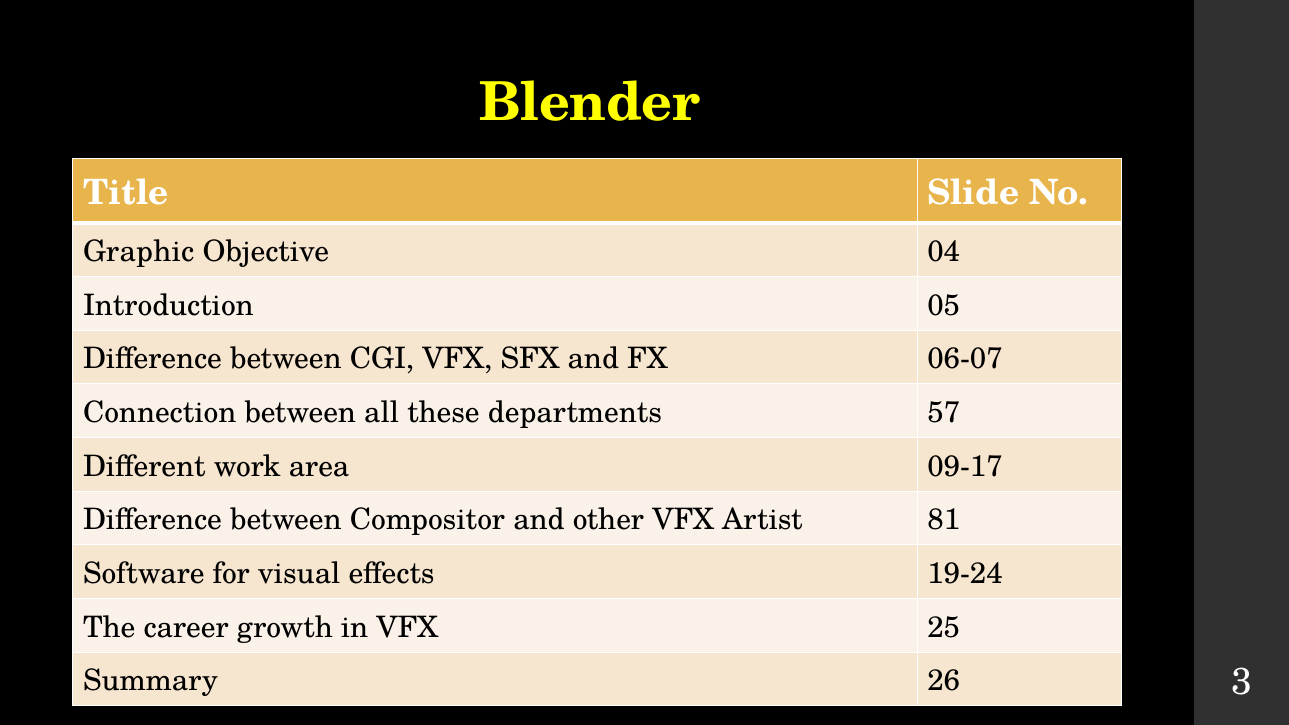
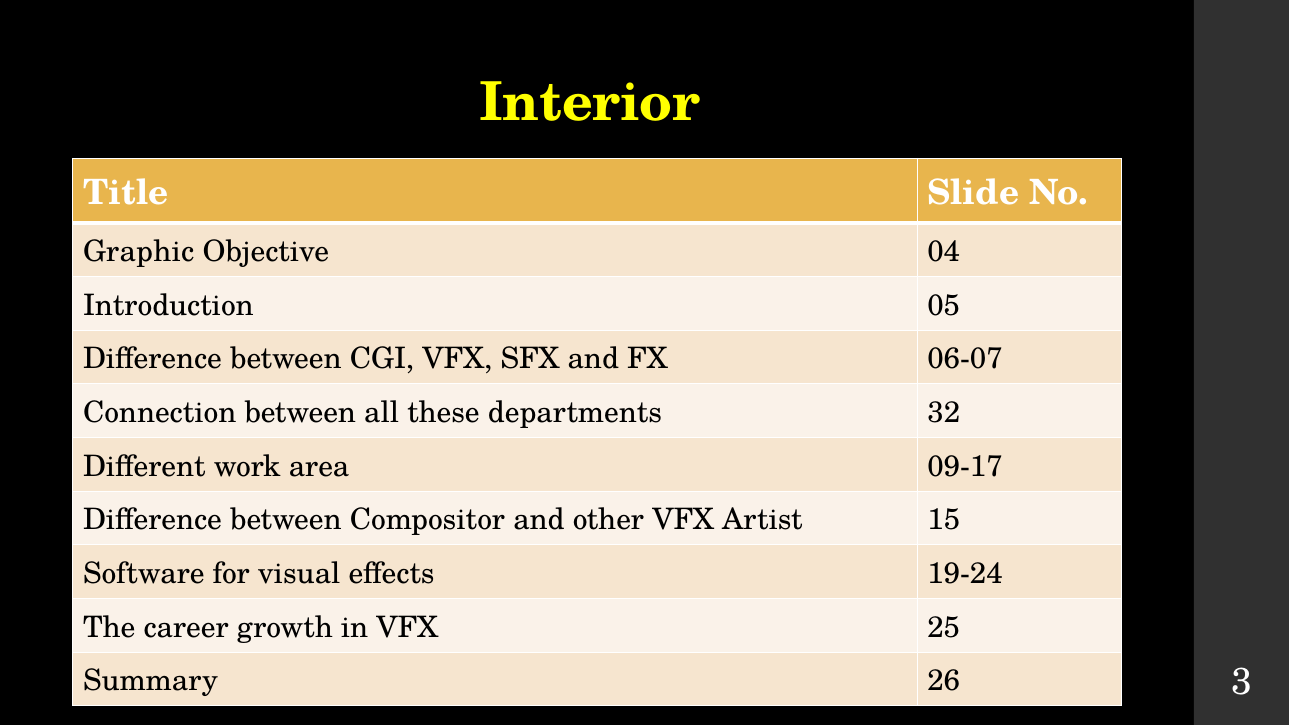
Blender: Blender -> Interior
57: 57 -> 32
81: 81 -> 15
